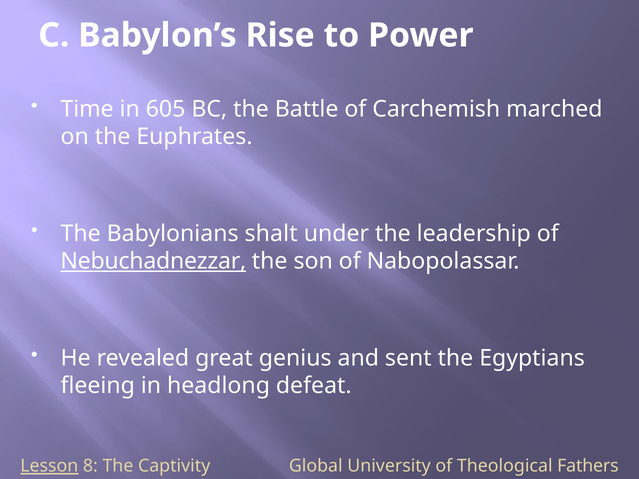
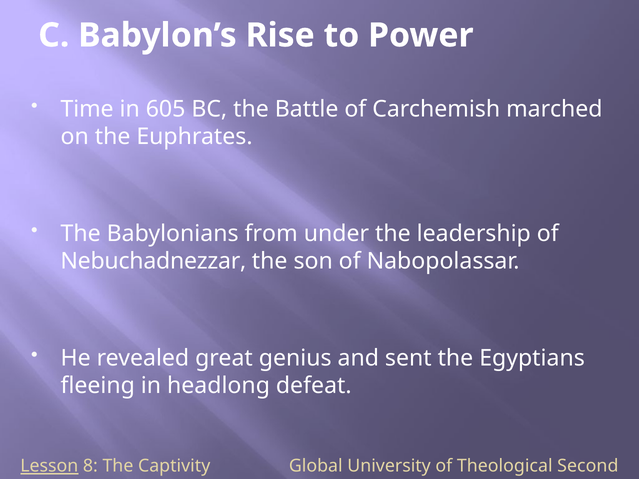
shalt: shalt -> from
Nebuchadnezzar underline: present -> none
Fathers: Fathers -> Second
